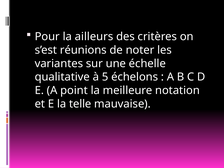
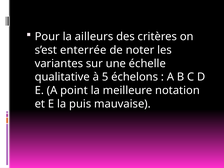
réunions: réunions -> enterrée
telle: telle -> puis
